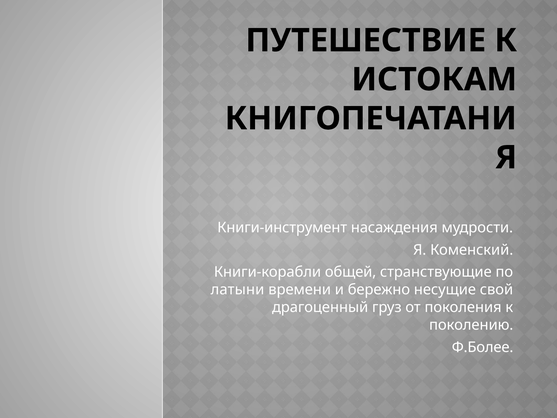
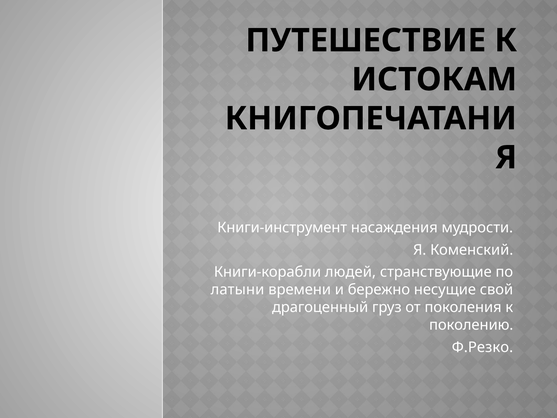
общей: общей -> людей
Ф.Более: Ф.Более -> Ф.Резко
